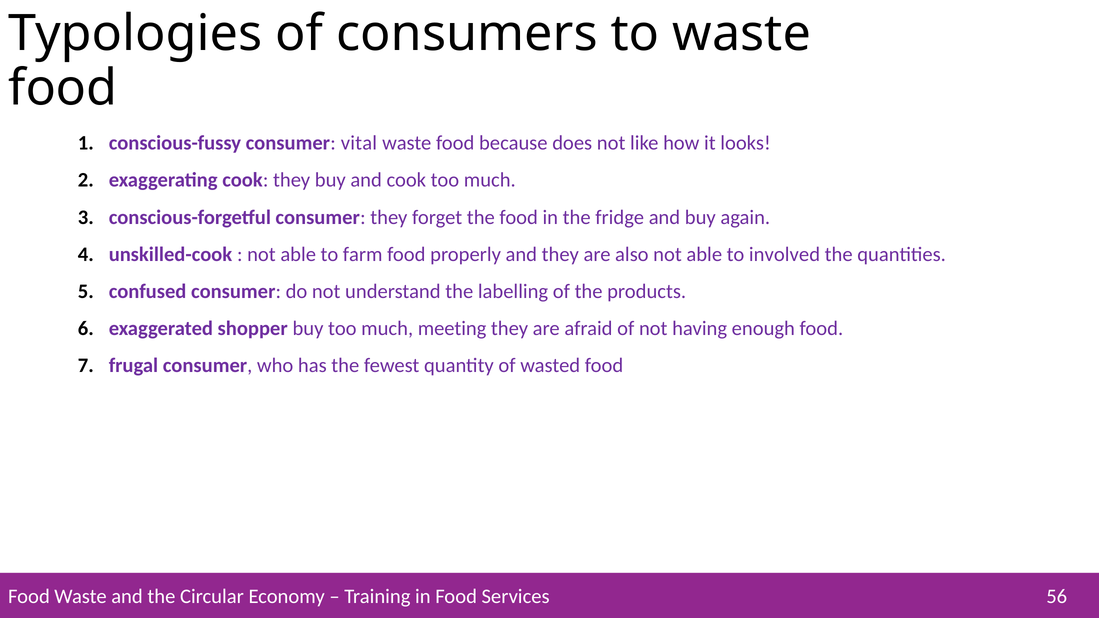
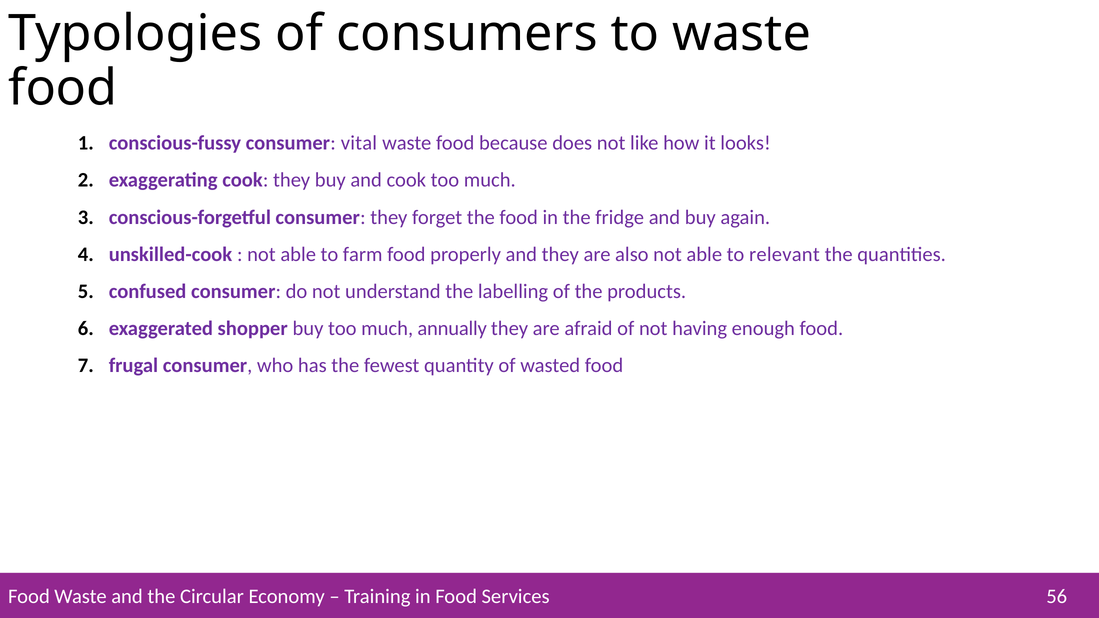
involved: involved -> relevant
meeting: meeting -> annually
